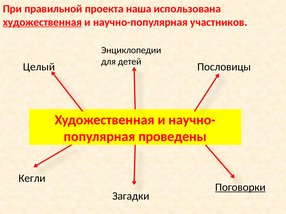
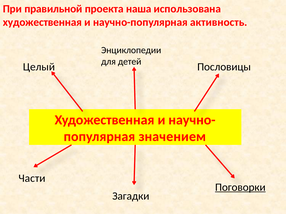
художественная at (42, 22) underline: present -> none
участников: участников -> активность
проведены: проведены -> значением
Кегли: Кегли -> Части
